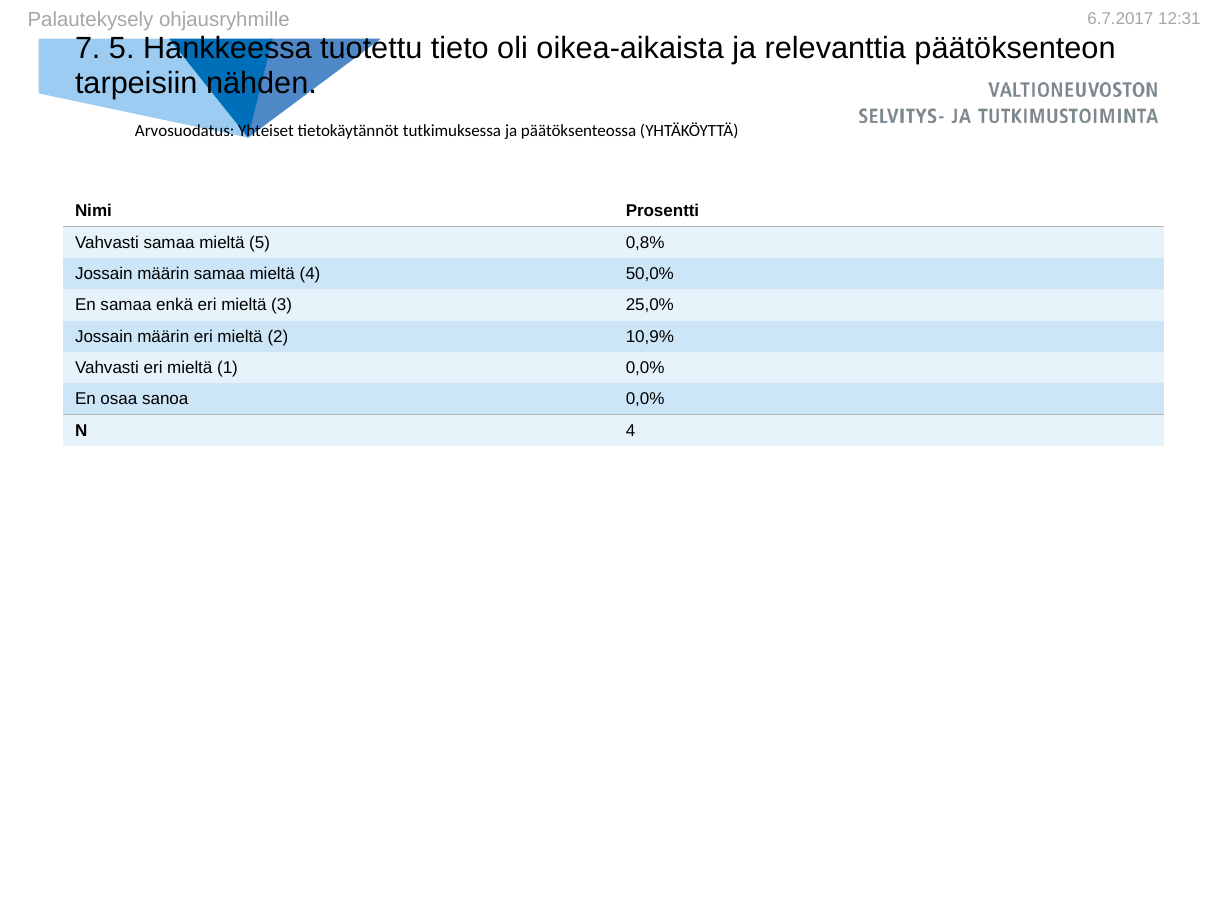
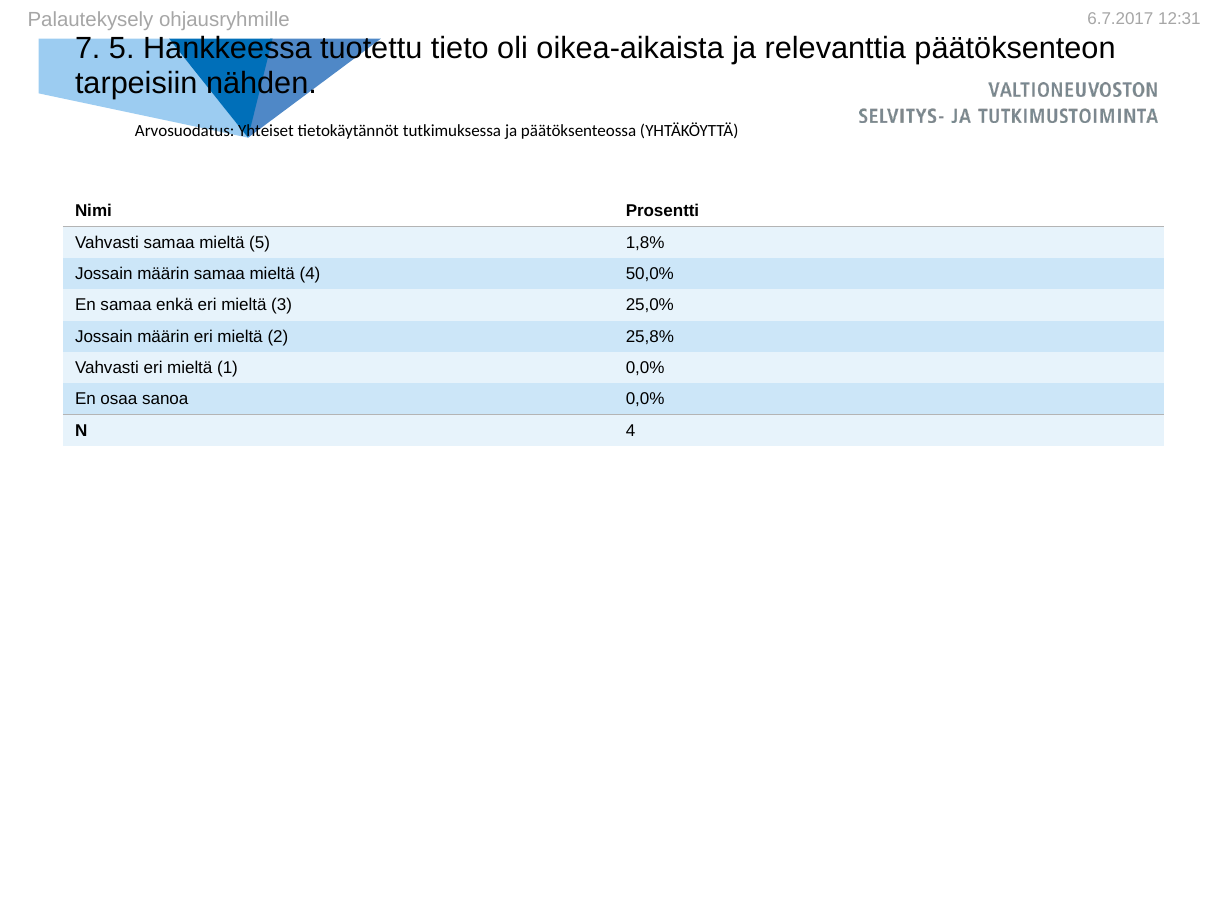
0,8%: 0,8% -> 1,8%
10,9%: 10,9% -> 25,8%
